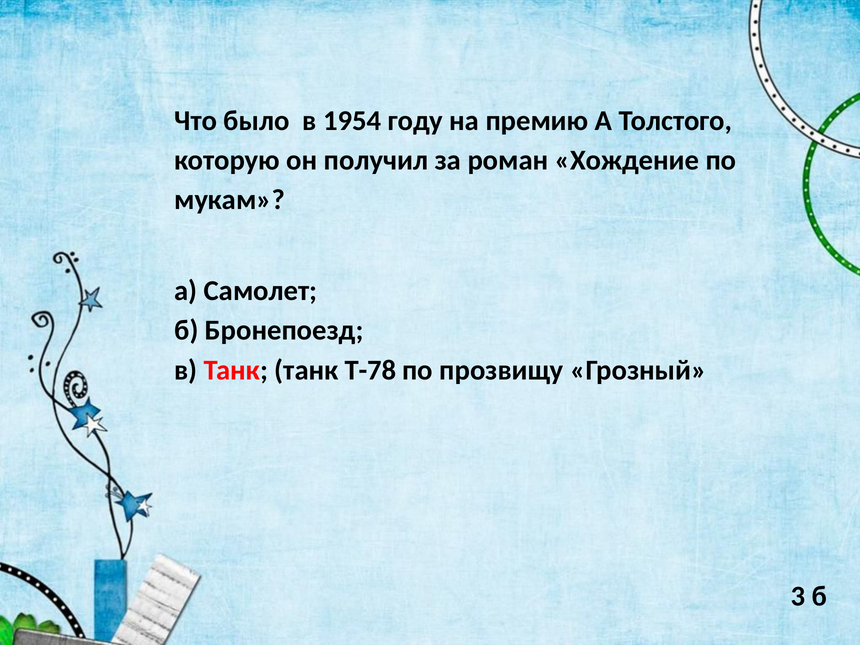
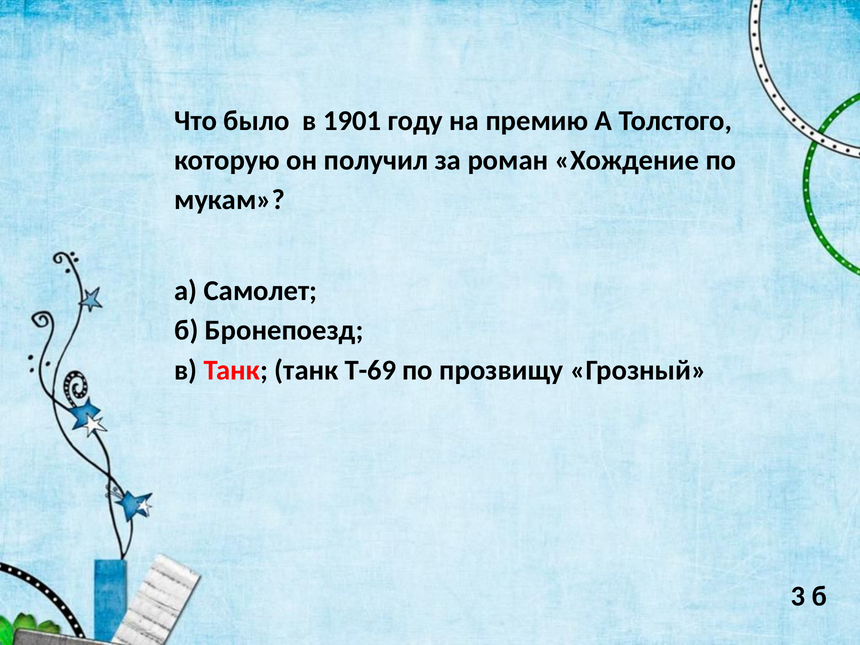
1954: 1954 -> 1901
Т-78: Т-78 -> Т-69
